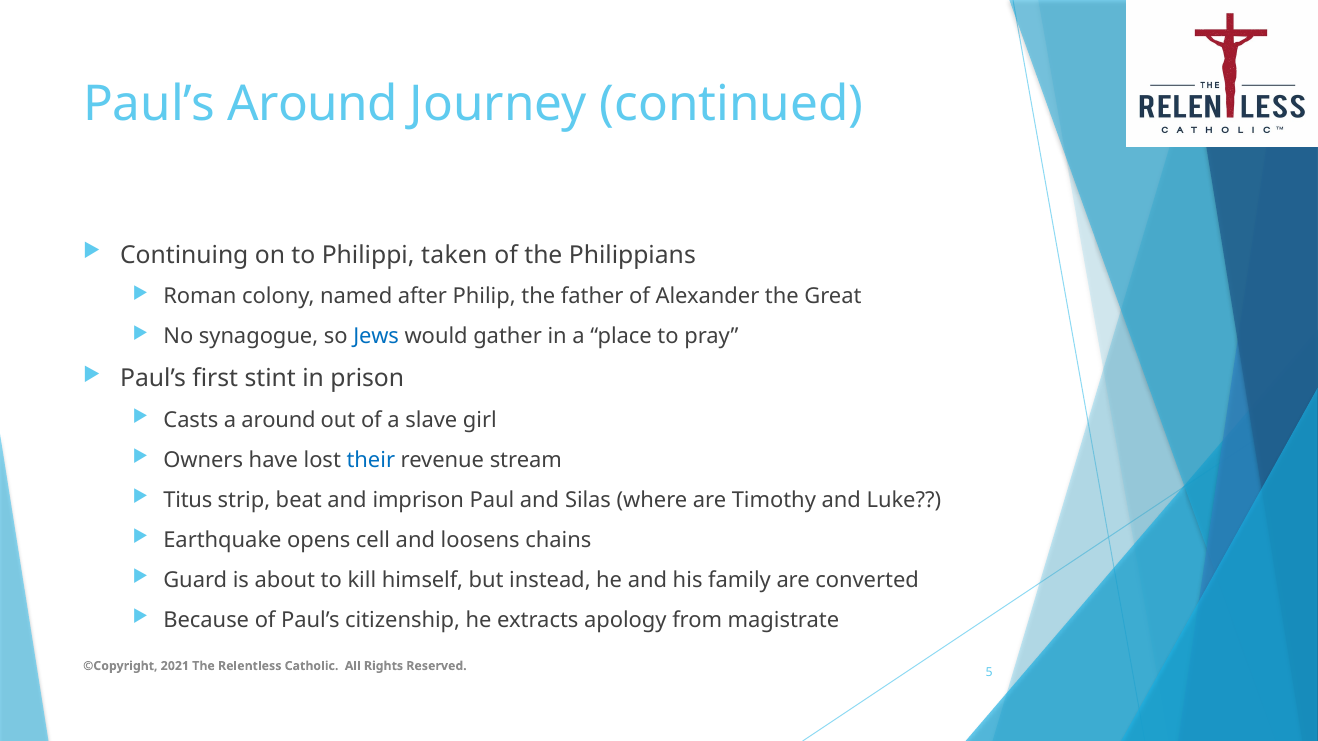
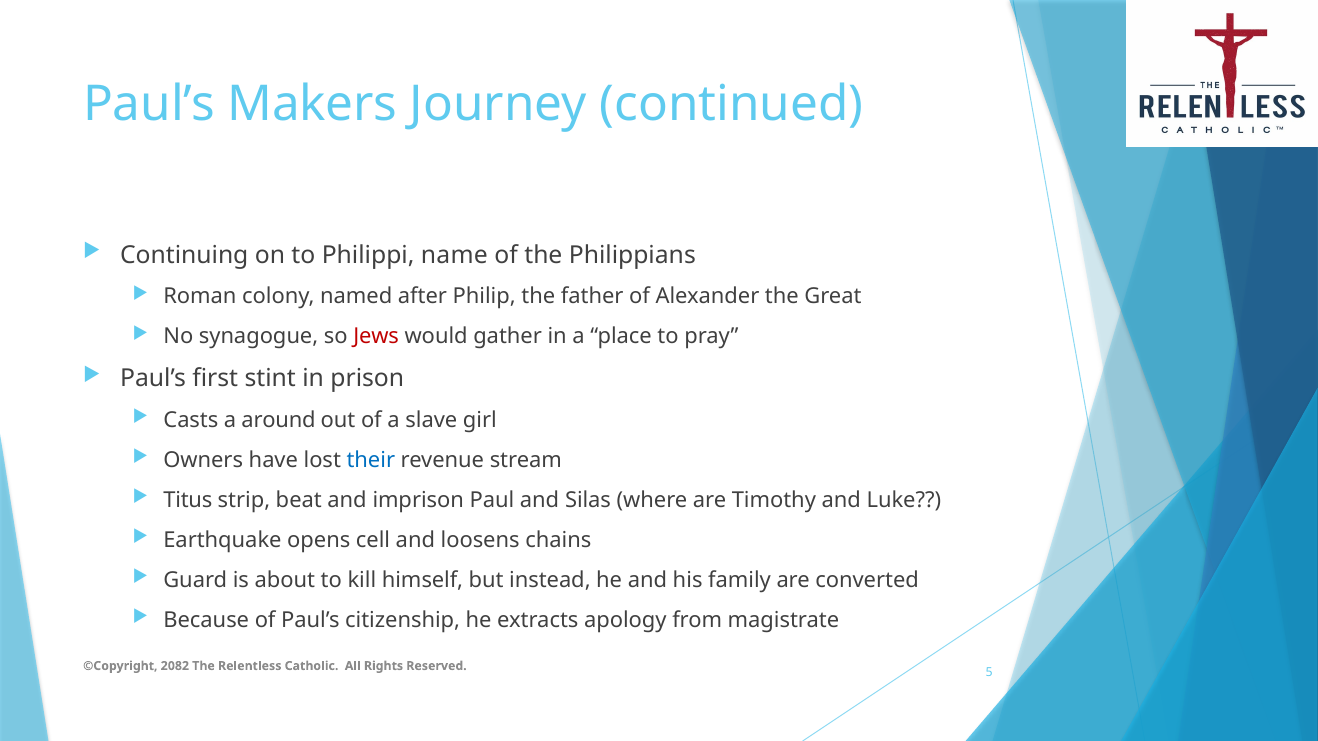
Paul’s Around: Around -> Makers
taken: taken -> name
Jews colour: blue -> red
2021: 2021 -> 2082
